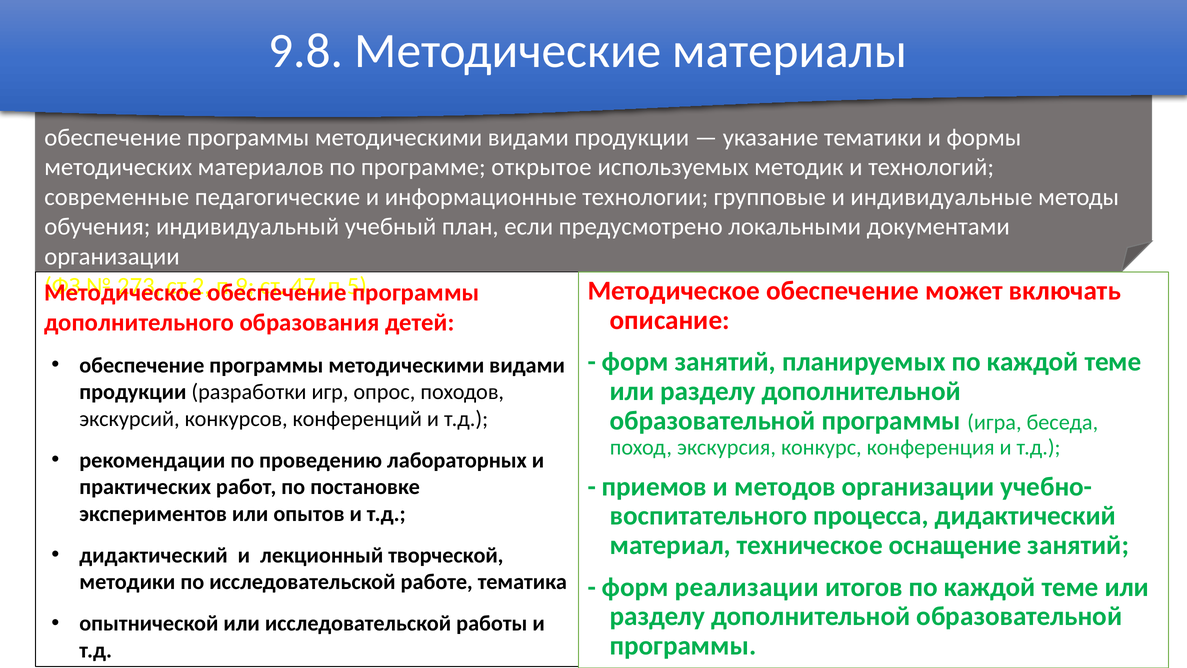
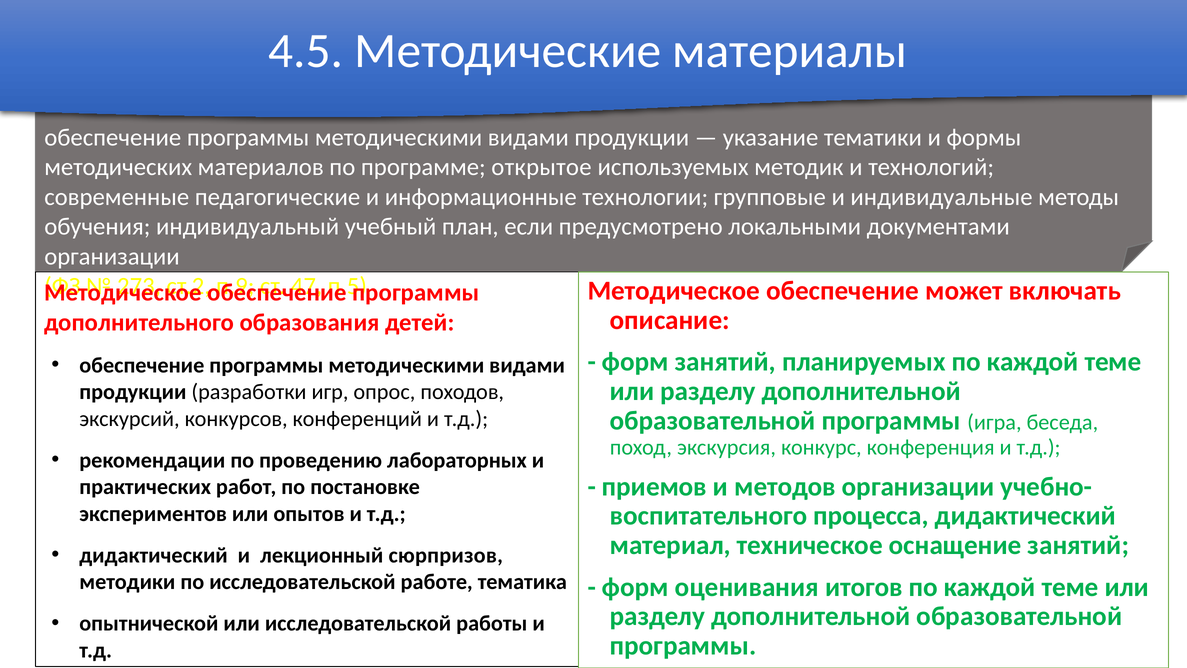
9.8: 9.8 -> 4.5
творческой: творческой -> сюрпризов
реализации: реализации -> оценивания
